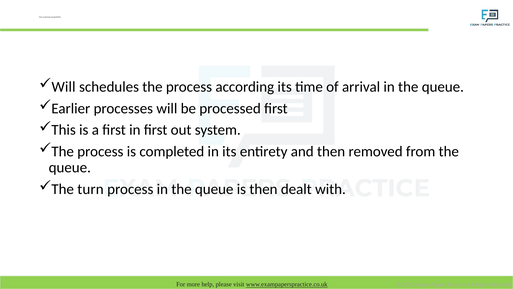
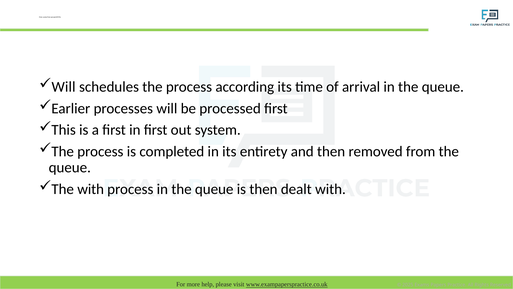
The turn: turn -> with
